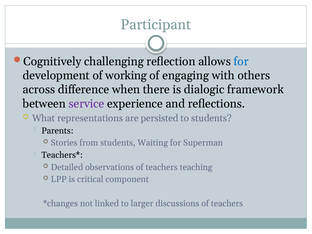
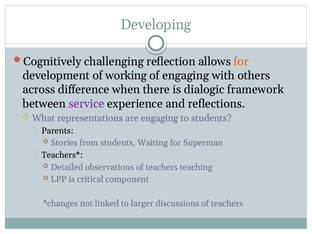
Participant: Participant -> Developing
for at (241, 61) colour: blue -> orange
are persisted: persisted -> engaging
